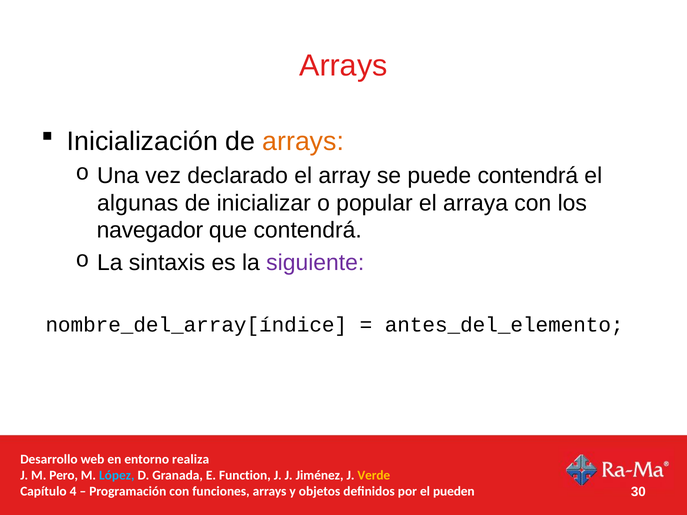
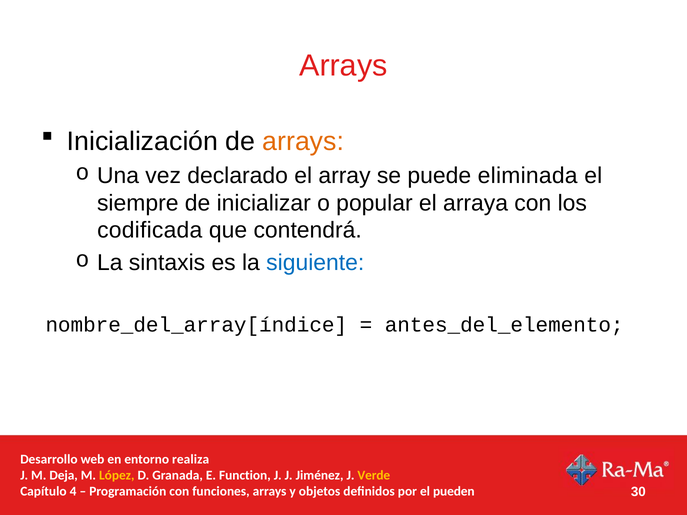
puede contendrá: contendrá -> eliminada
algunas: algunas -> siempre
navegador: navegador -> codificada
siguiente colour: purple -> blue
Pero: Pero -> Deja
López colour: light blue -> yellow
